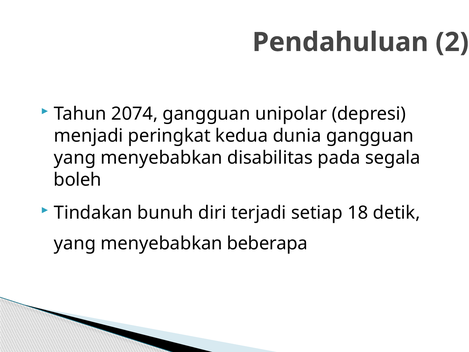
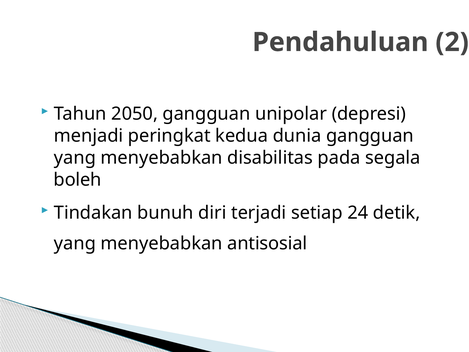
2074: 2074 -> 2050
18: 18 -> 24
beberapa: beberapa -> antisosial
